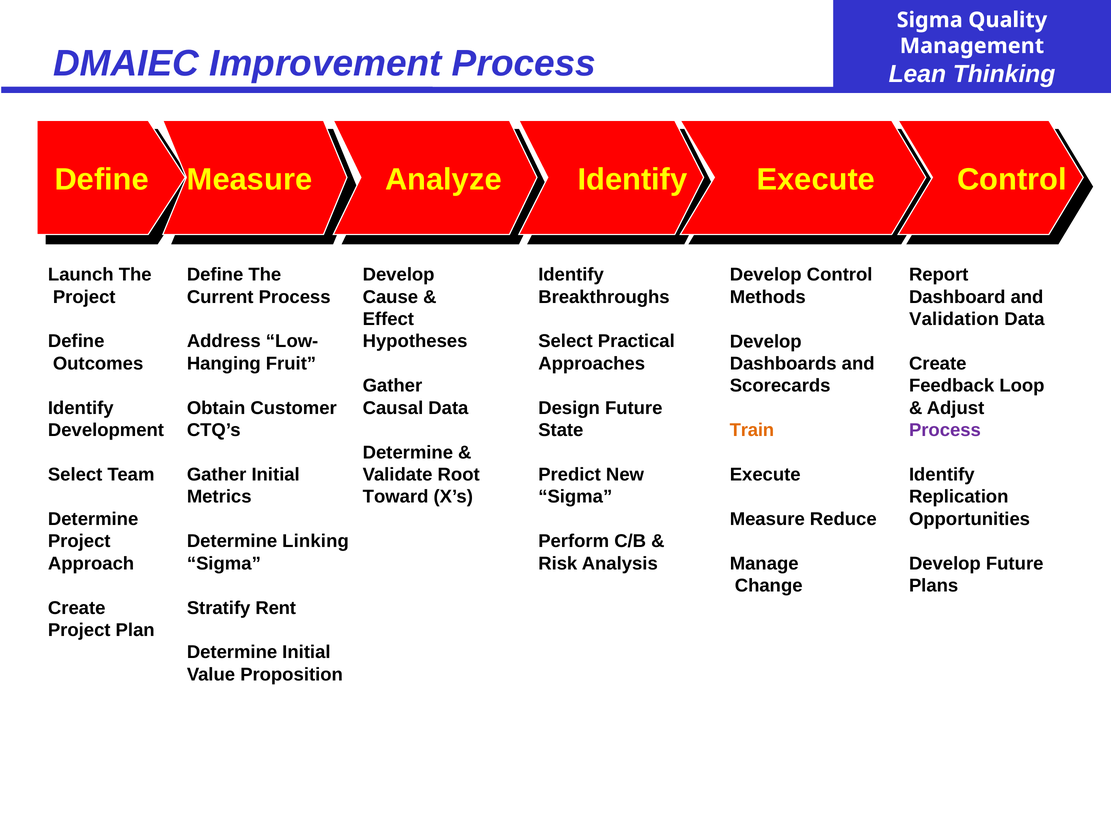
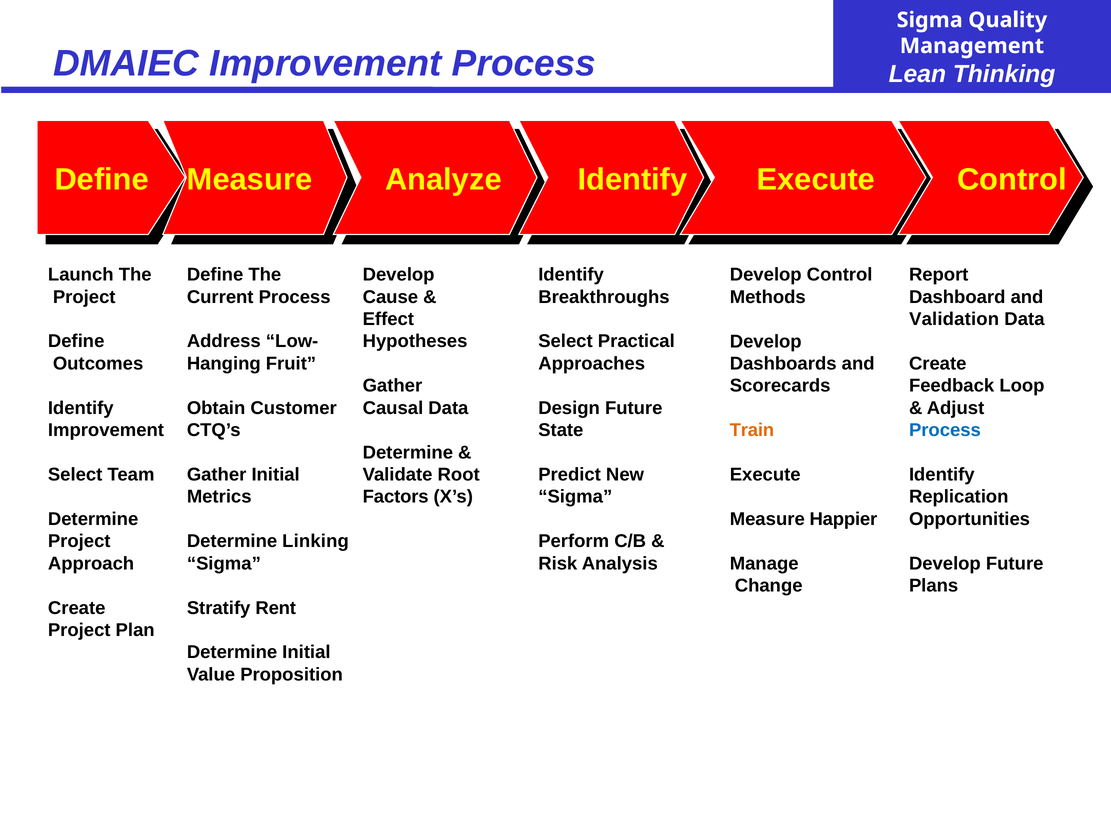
Development at (106, 430): Development -> Improvement
Process at (945, 430) colour: purple -> blue
Toward: Toward -> Factors
Reduce: Reduce -> Happier
